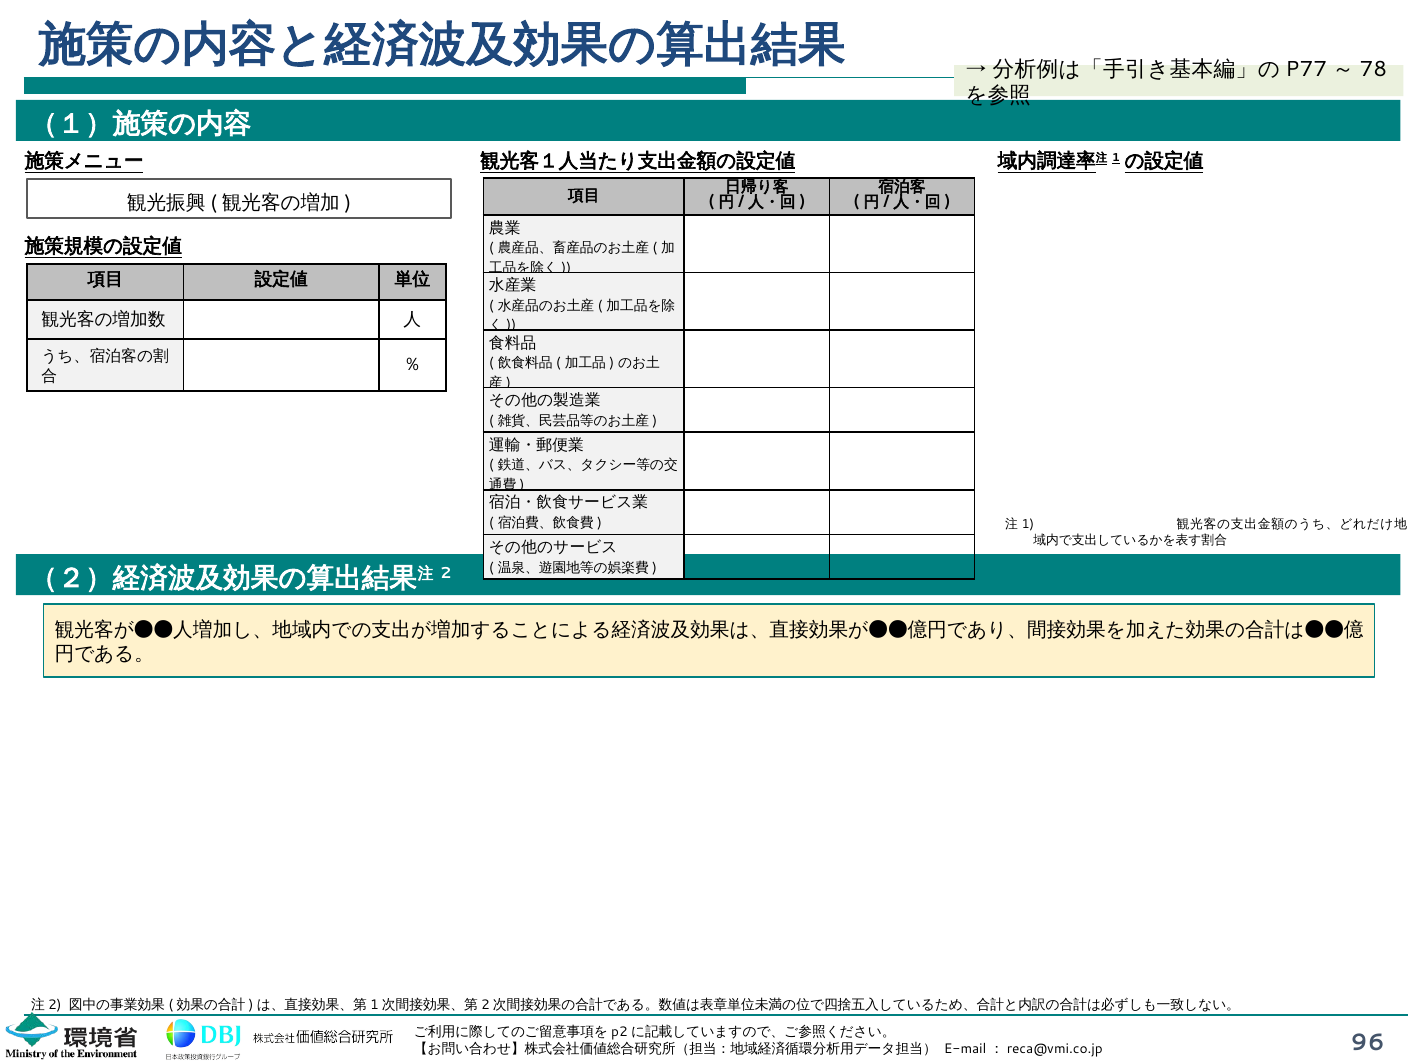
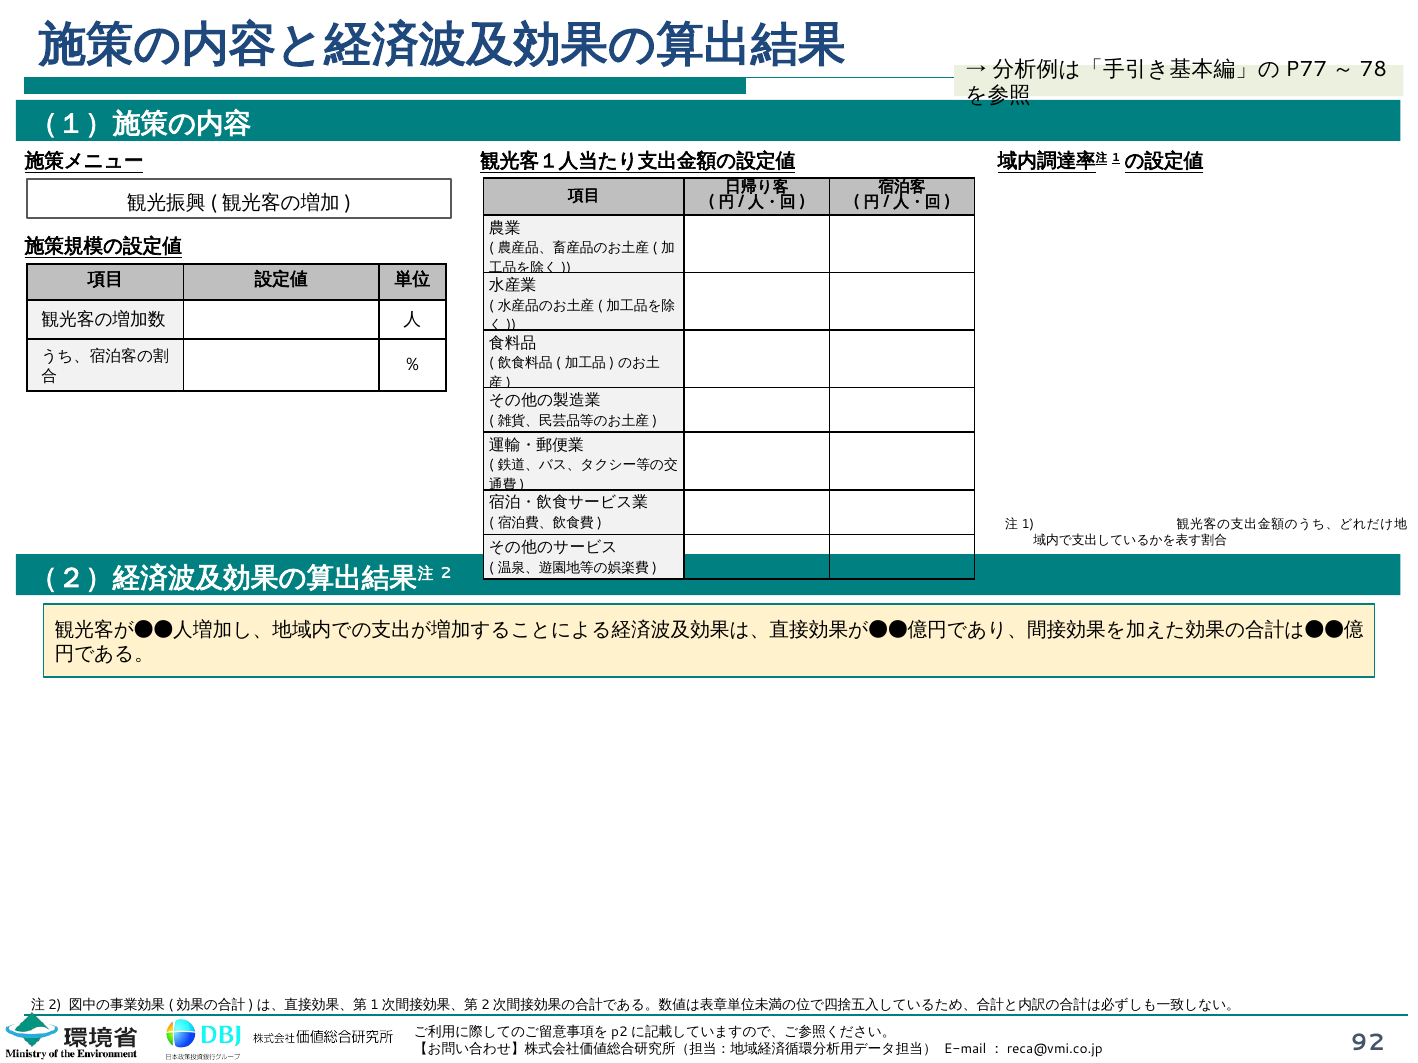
96: 96 -> 92
